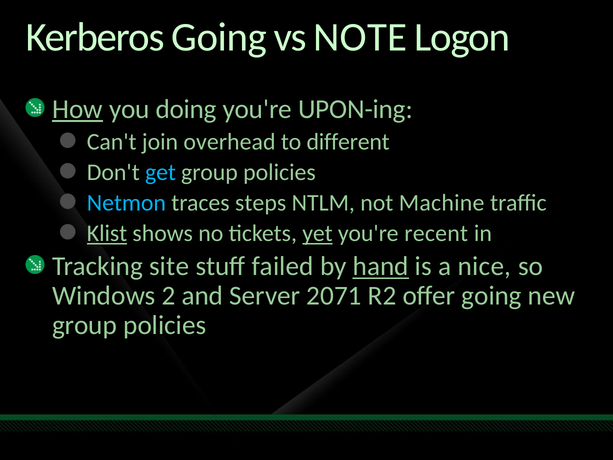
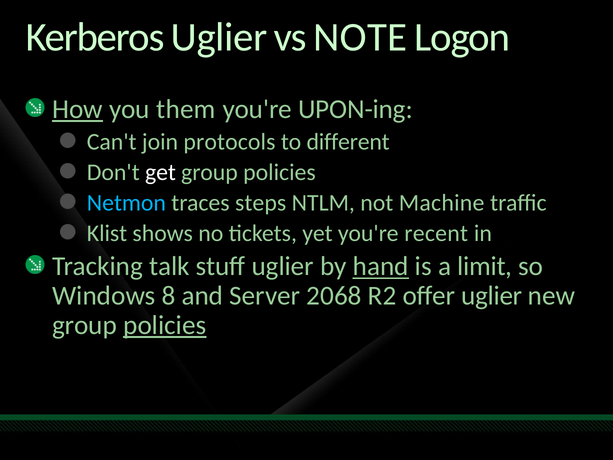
Kerberos Going: Going -> Uglier
doing: doing -> them
overhead: overhead -> protocols
get colour: light blue -> white
Klist underline: present -> none
yet underline: present -> none
site: site -> talk
stuff failed: failed -> uglier
nice: nice -> limit
2: 2 -> 8
2071: 2071 -> 2068
offer going: going -> uglier
policies at (165, 325) underline: none -> present
